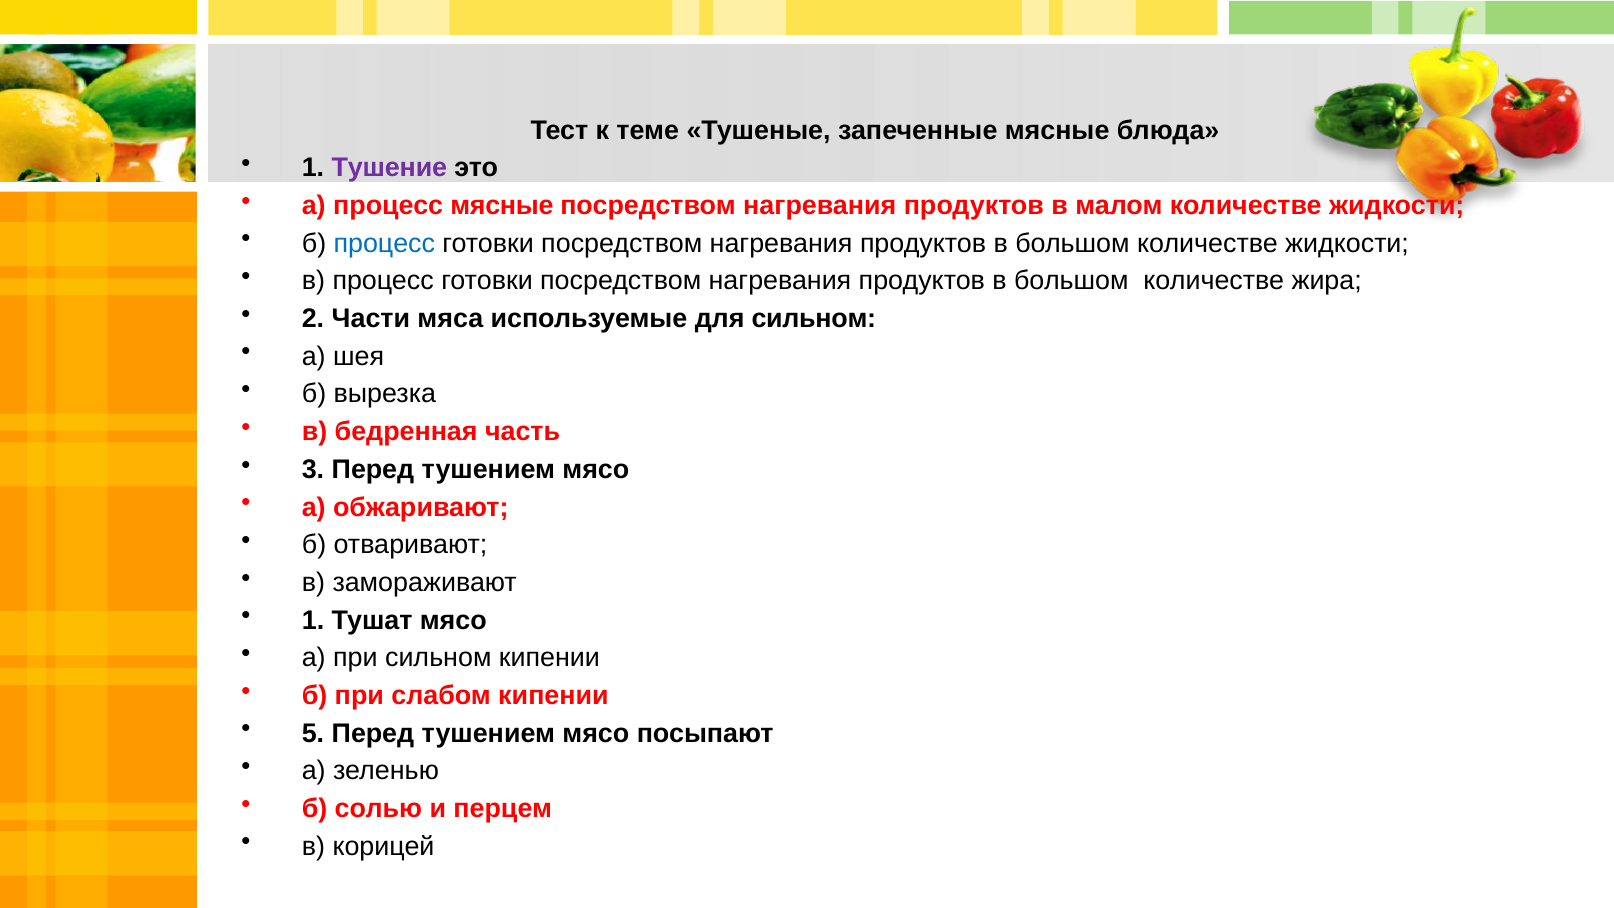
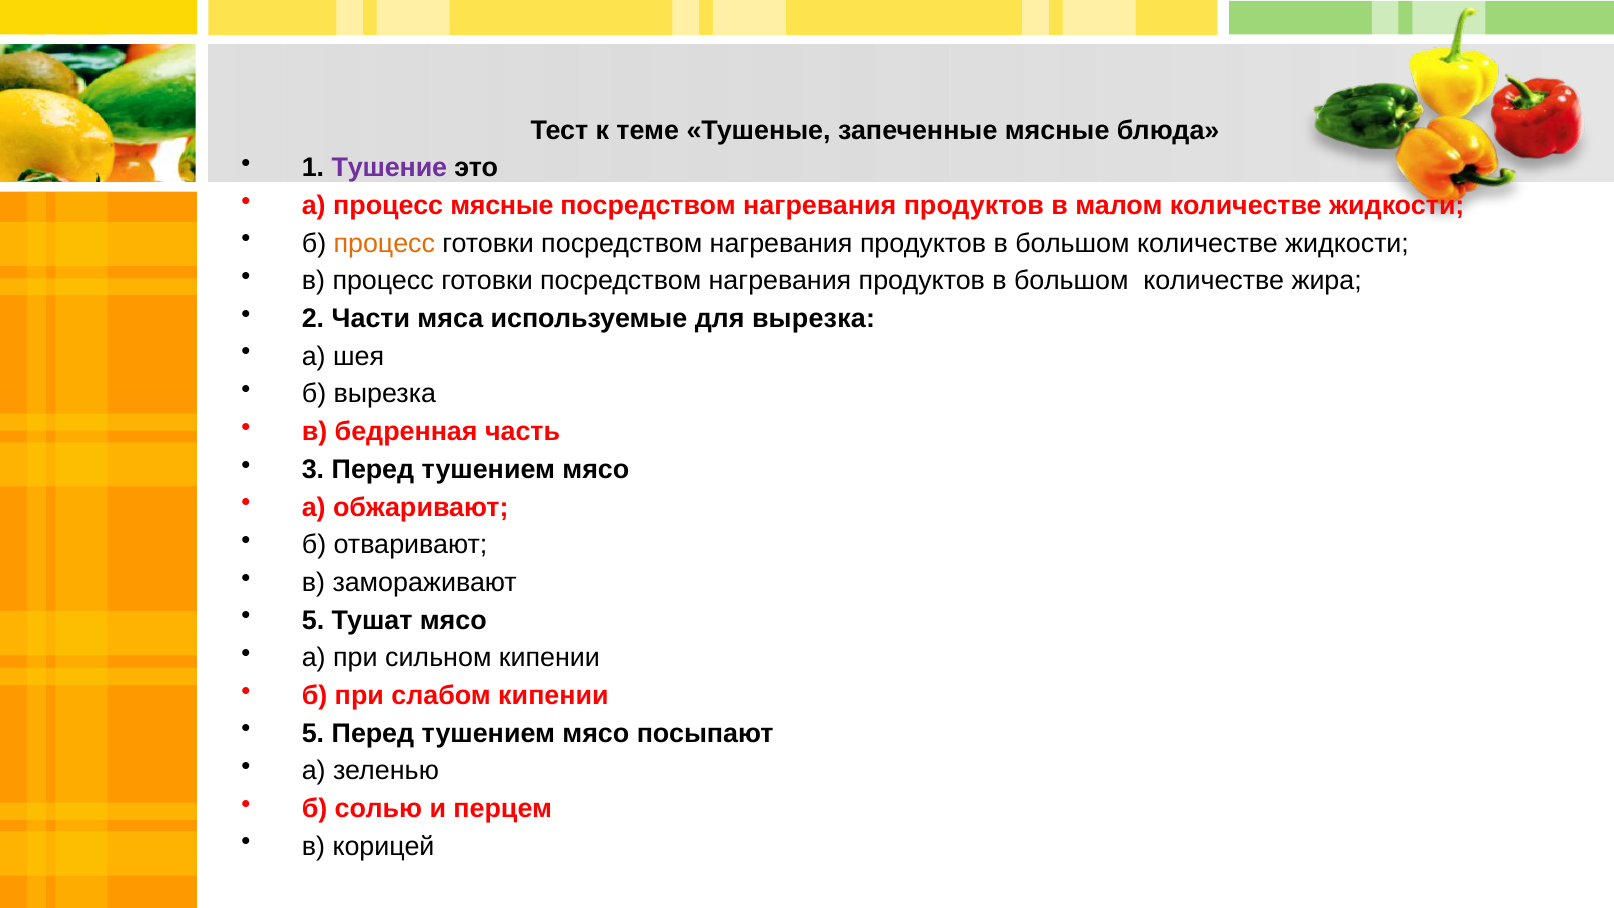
процесс at (384, 243) colour: blue -> orange
для сильном: сильном -> вырезка
1 at (313, 620): 1 -> 5
